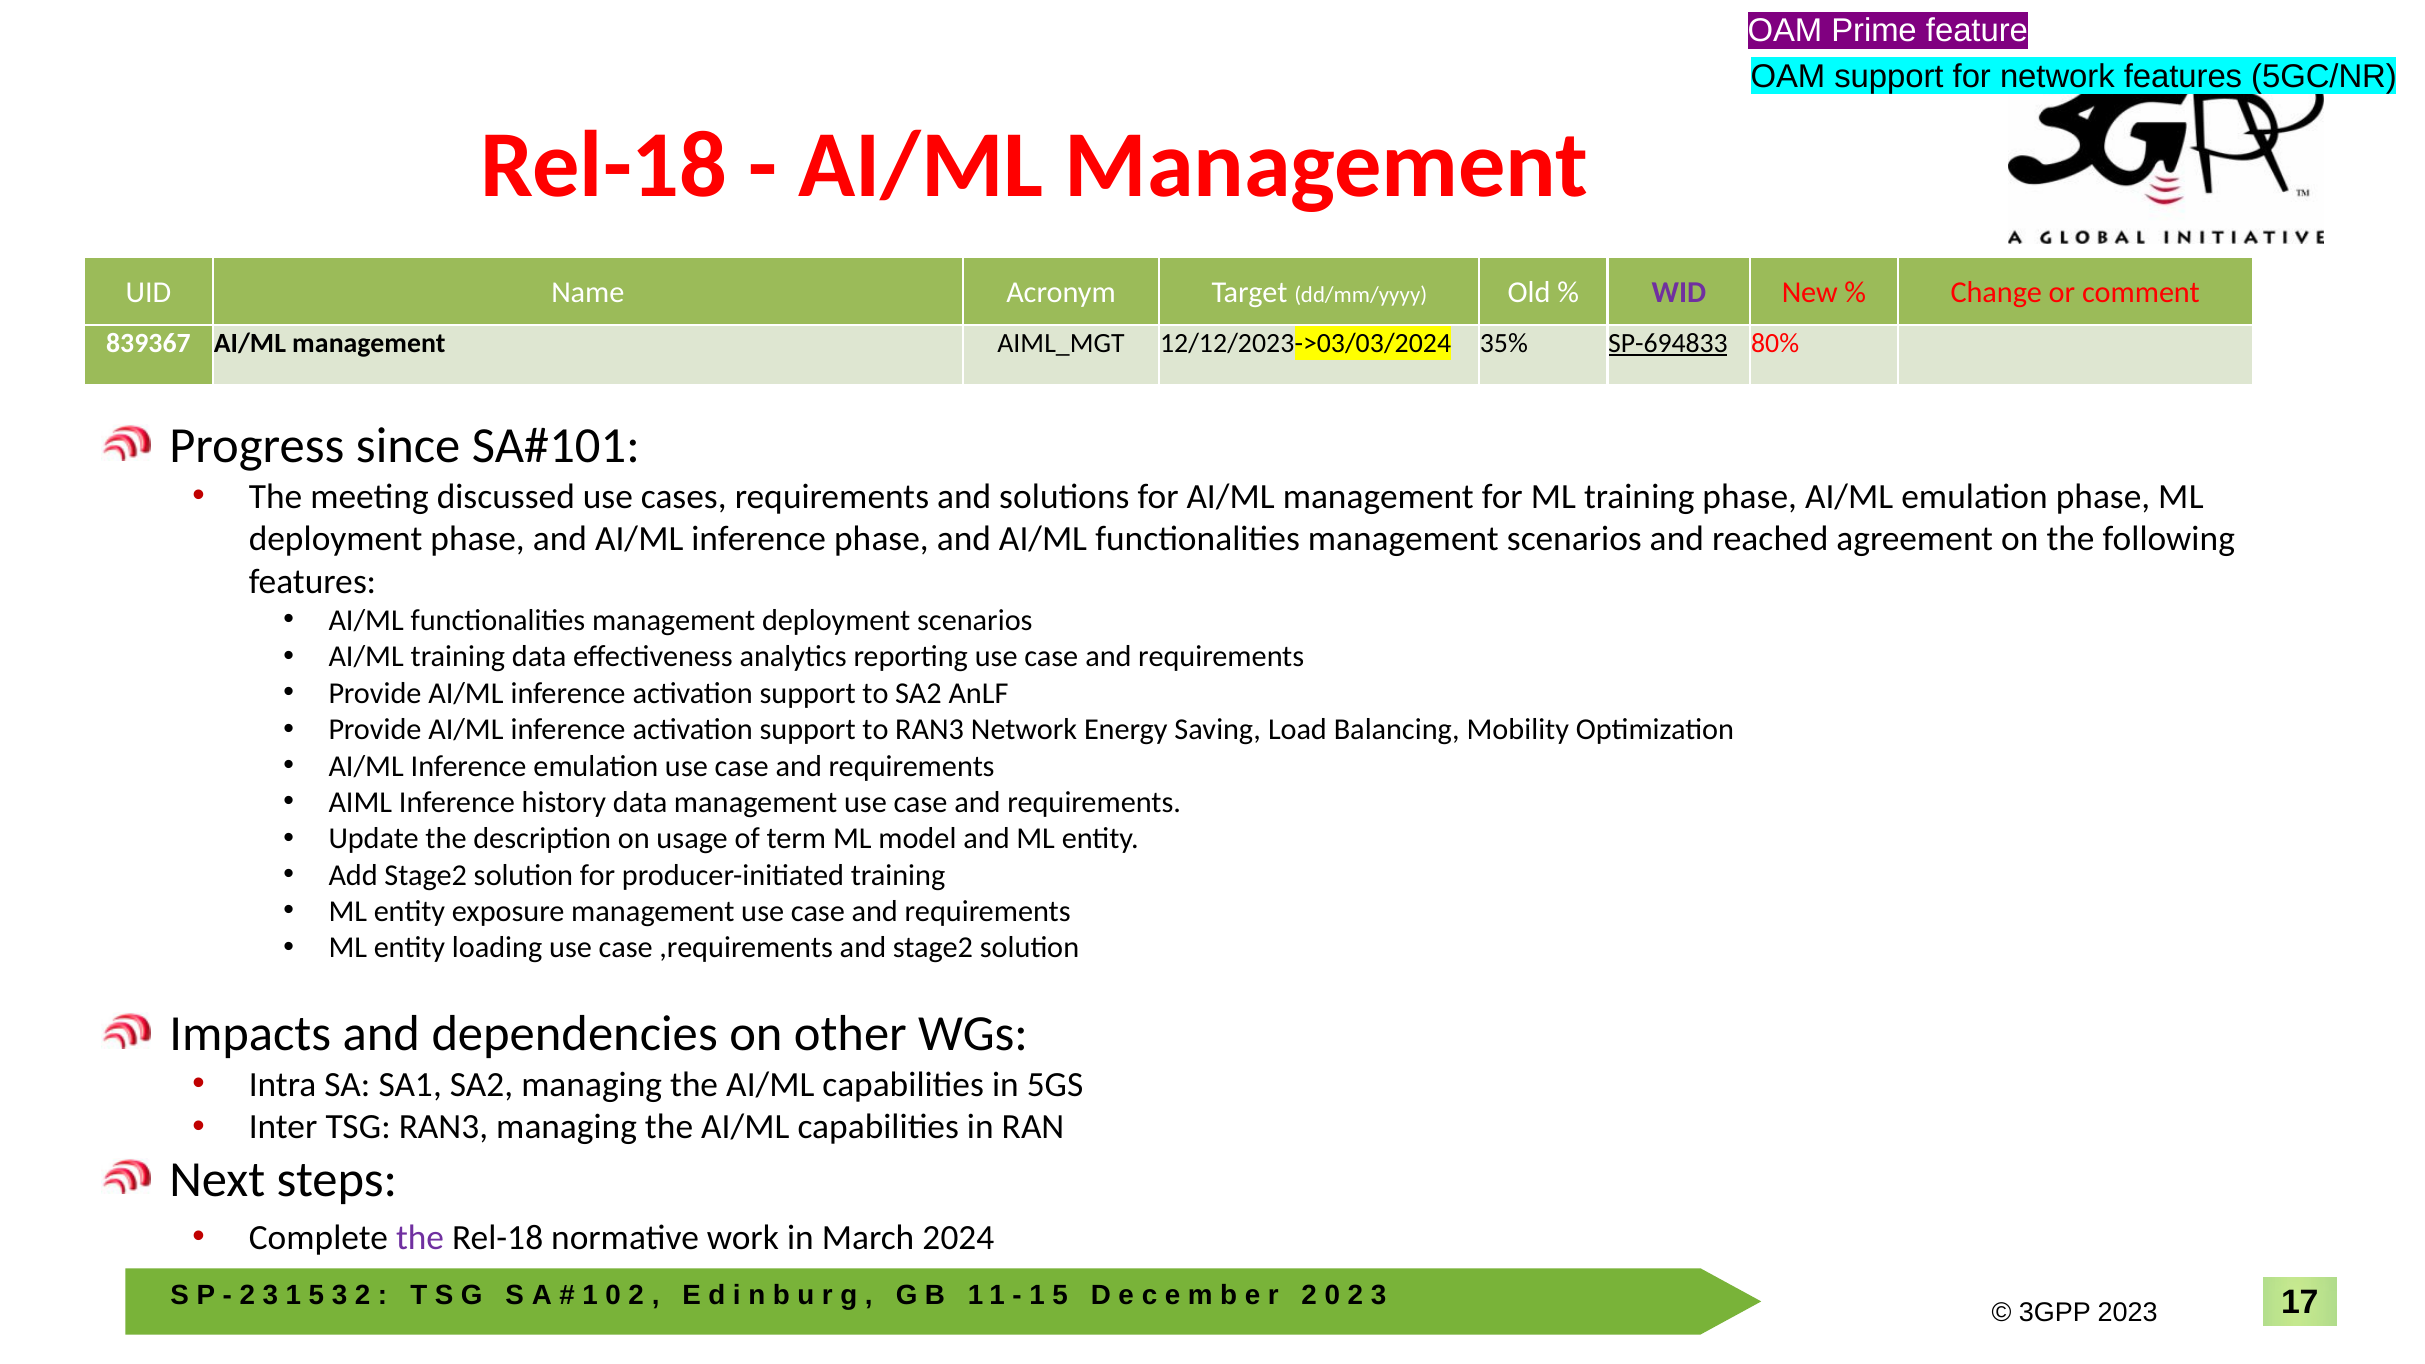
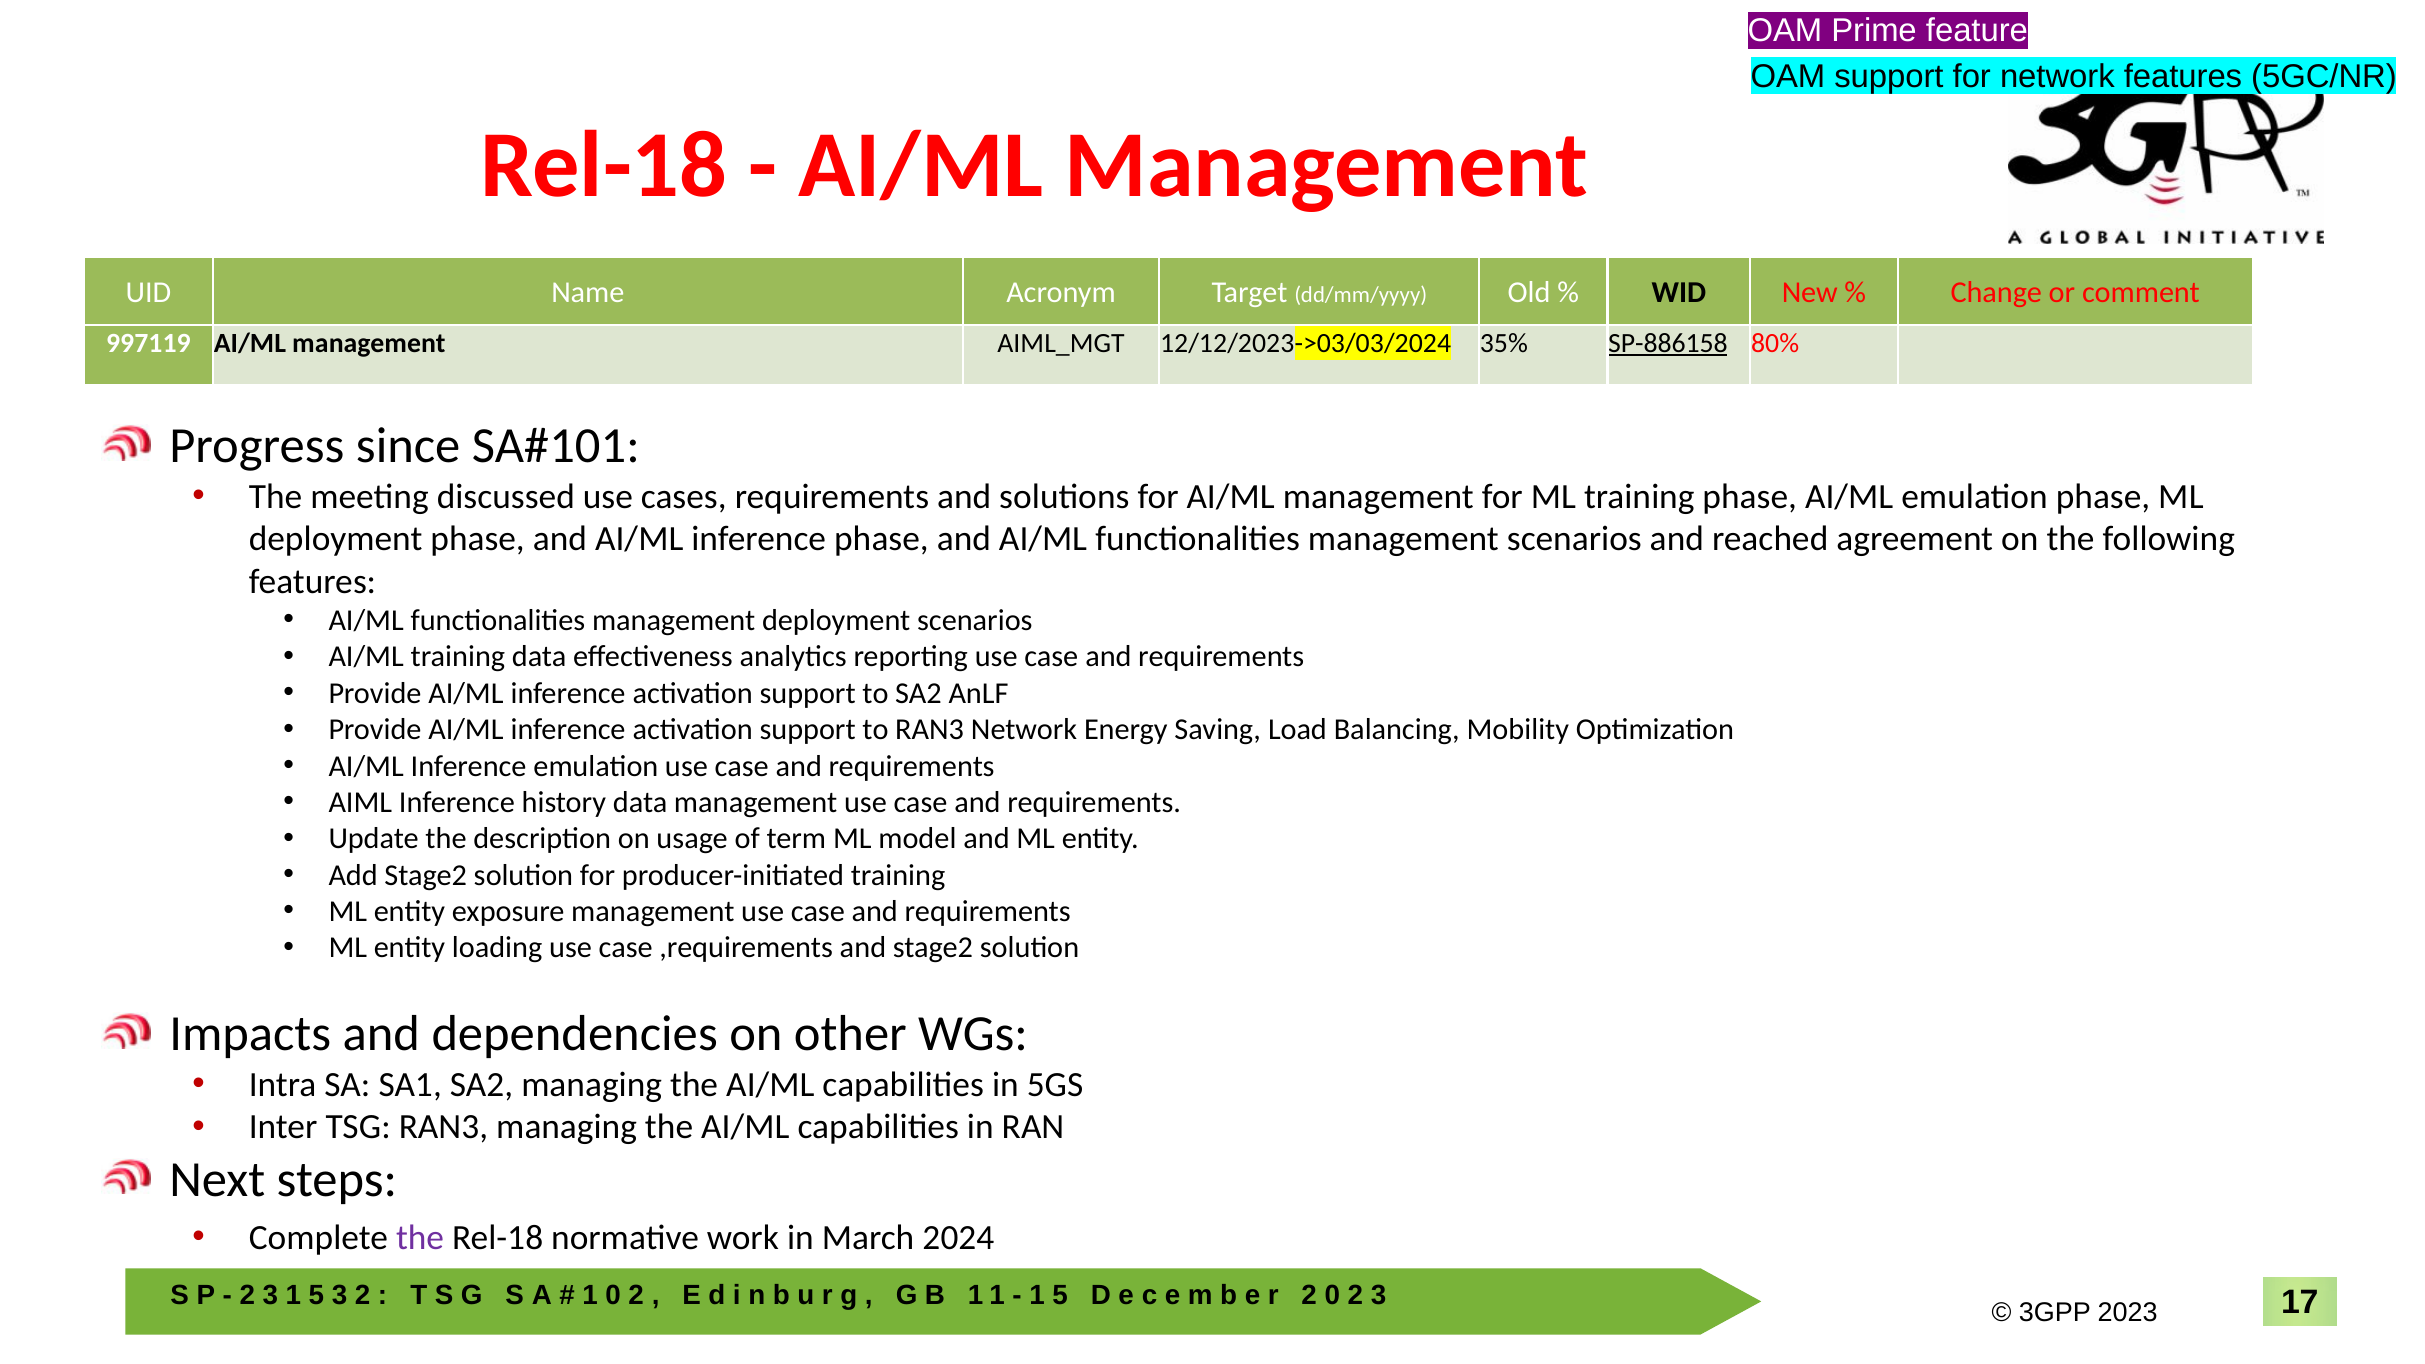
WID colour: purple -> black
839367: 839367 -> 997119
SP-694833: SP-694833 -> SP-886158
